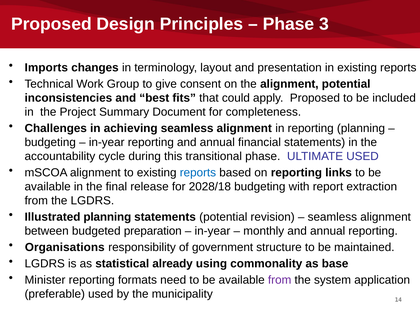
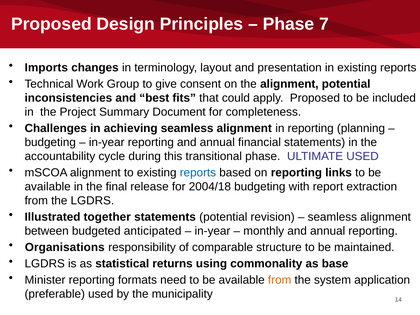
3: 3 -> 7
2028/18: 2028/18 -> 2004/18
Illustrated planning: planning -> together
preparation: preparation -> anticipated
government: government -> comparable
already: already -> returns
from at (280, 280) colour: purple -> orange
